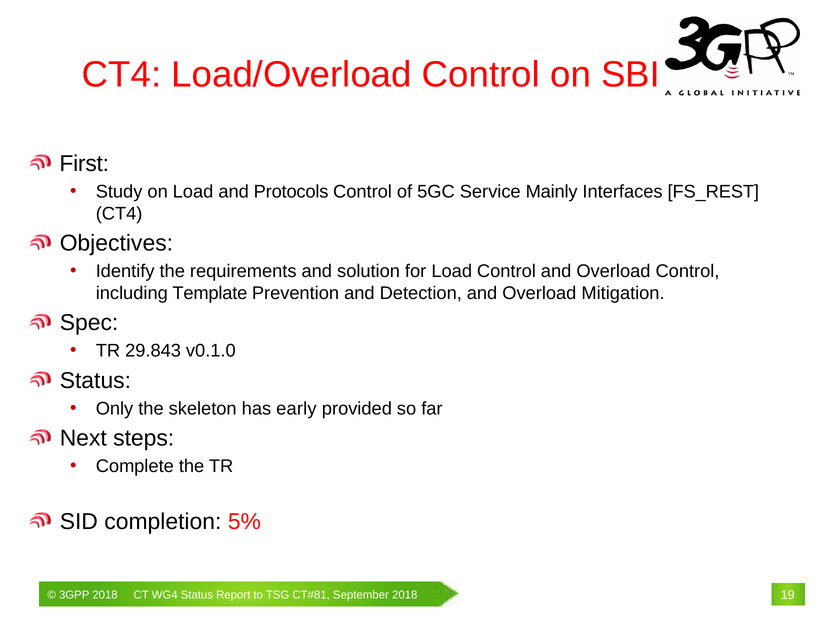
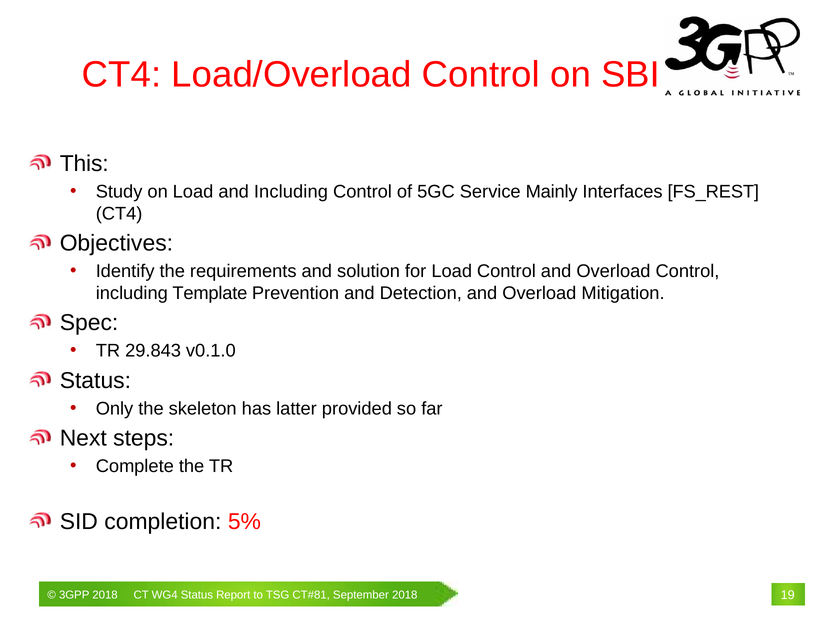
First: First -> This
and Protocols: Protocols -> Including
early: early -> latter
